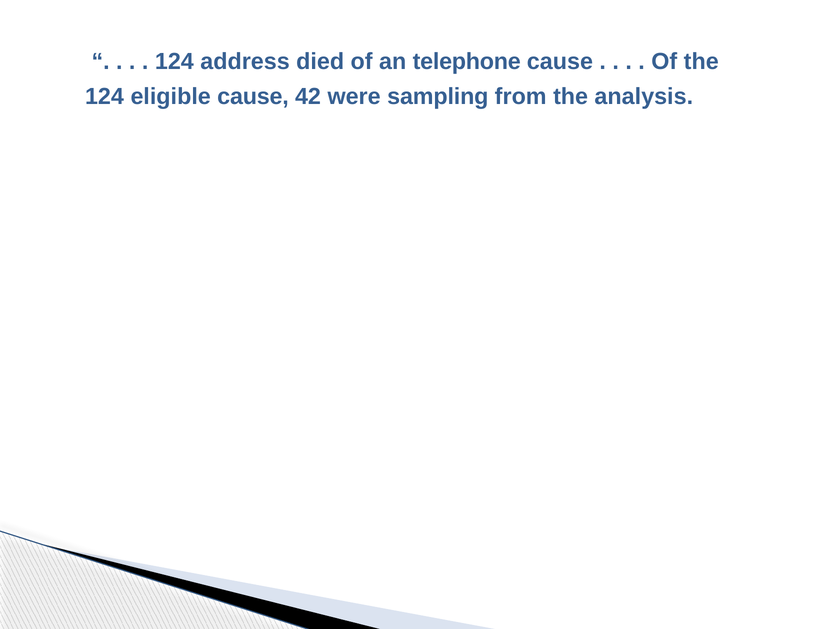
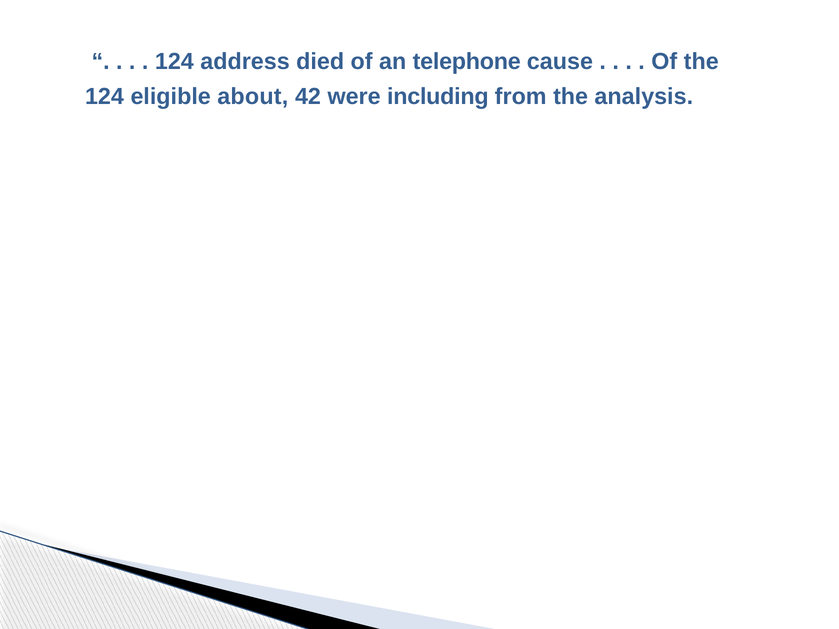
eligible cause: cause -> about
sampling: sampling -> including
